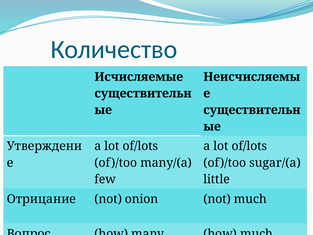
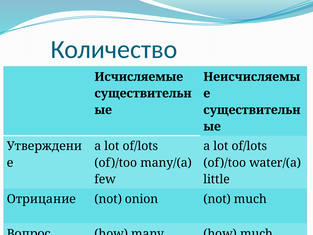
sugar/(a: sugar/(a -> water/(a
